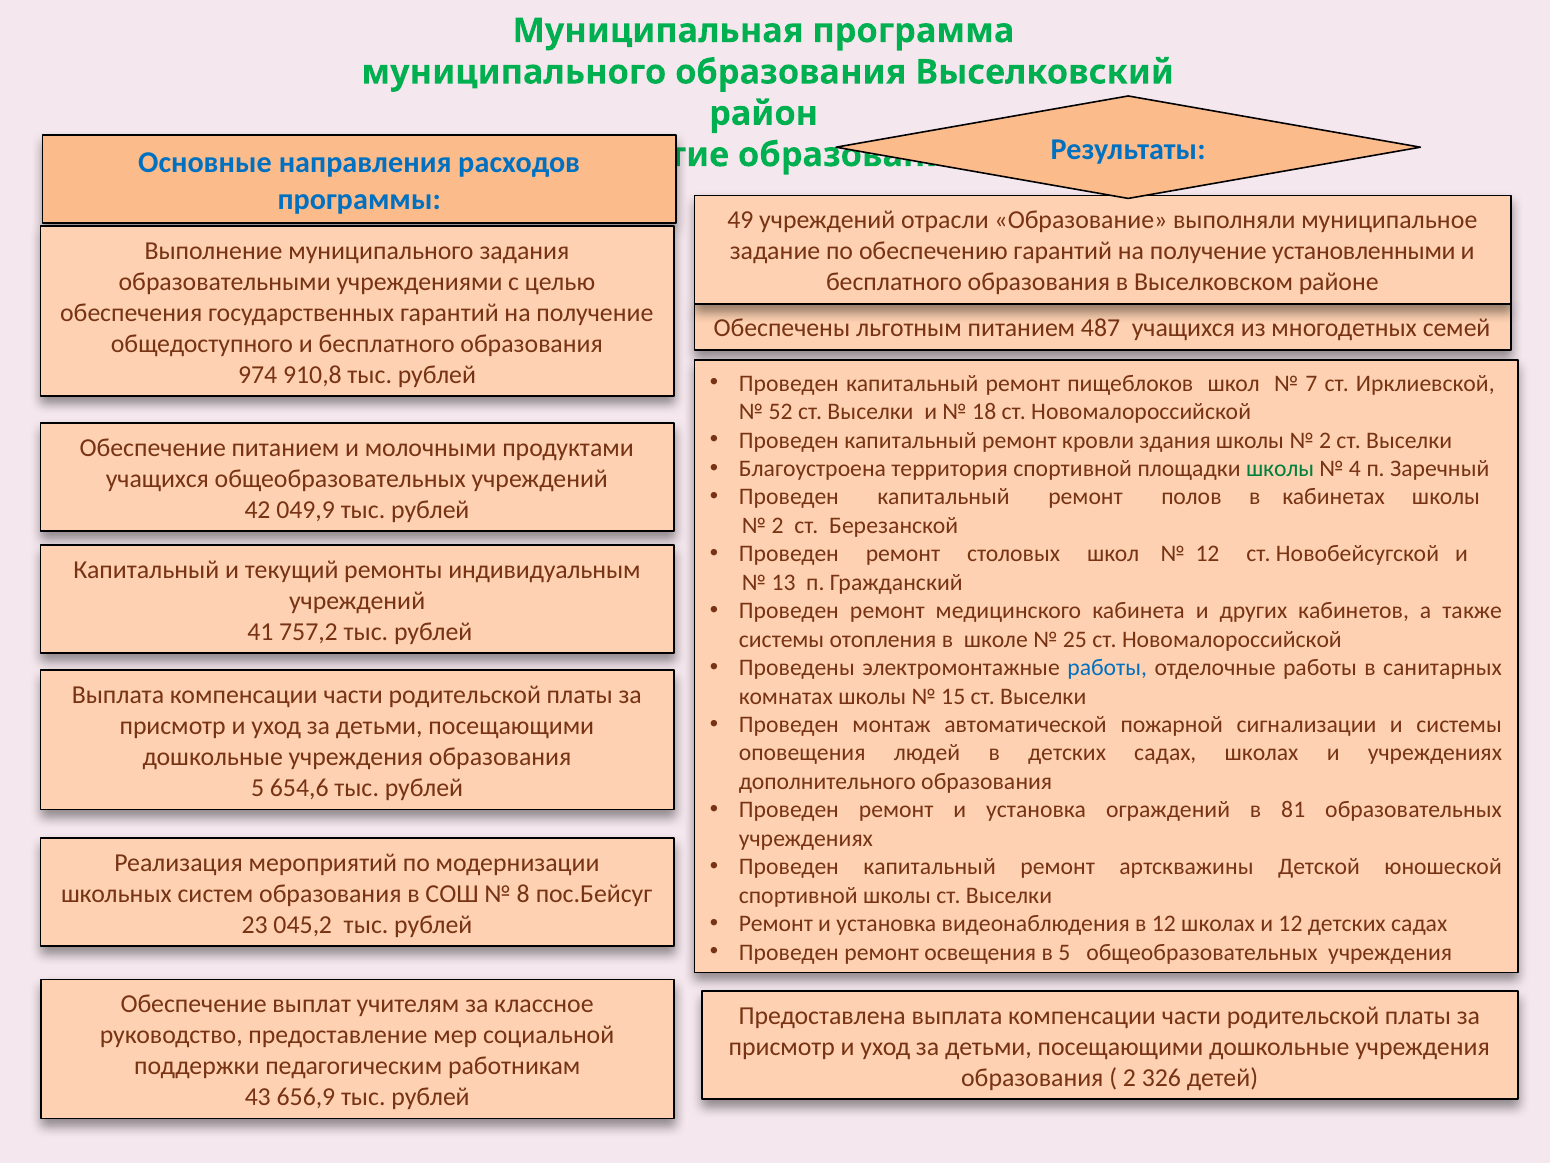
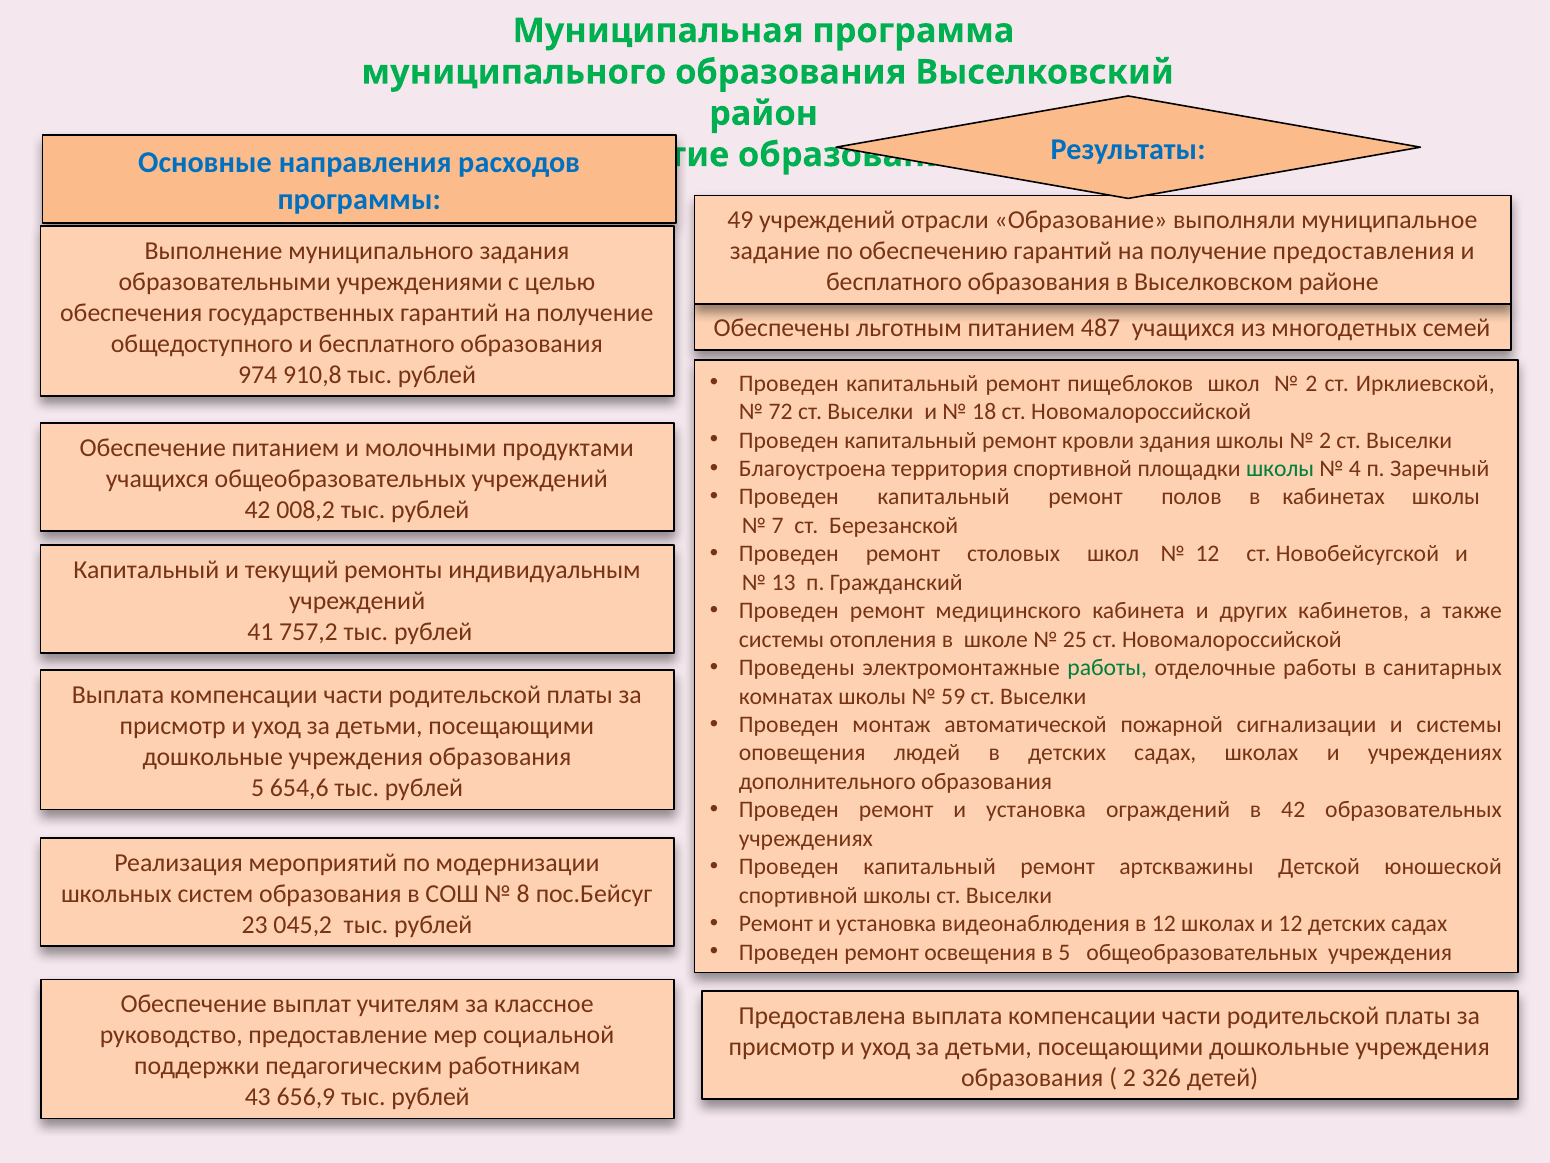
установленными: установленными -> предоставления
7 at (1311, 383): 7 -> 2
52: 52 -> 72
049,9: 049,9 -> 008,2
2 at (778, 525): 2 -> 7
работы at (1107, 668) colour: blue -> green
15: 15 -> 59
в 81: 81 -> 42
